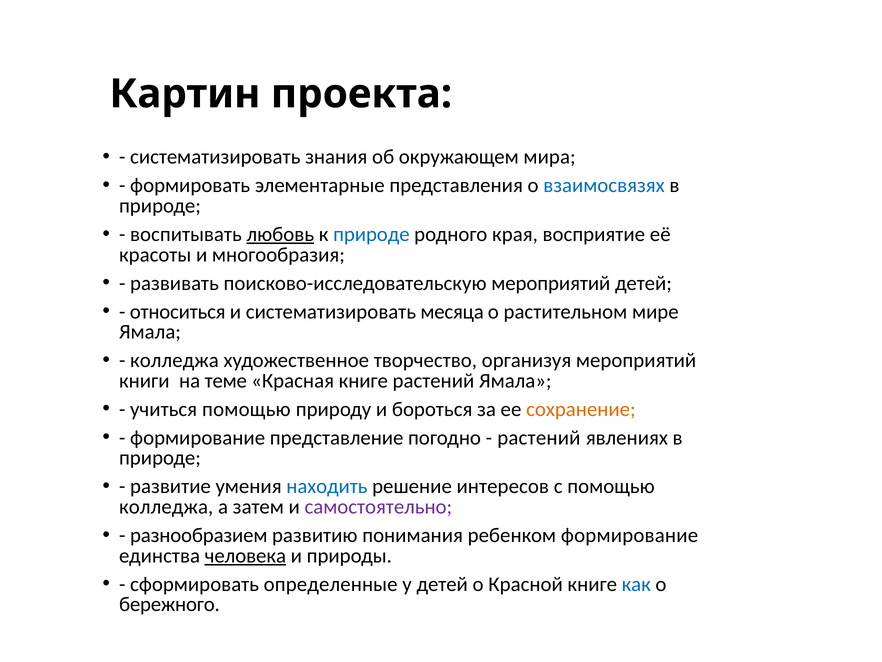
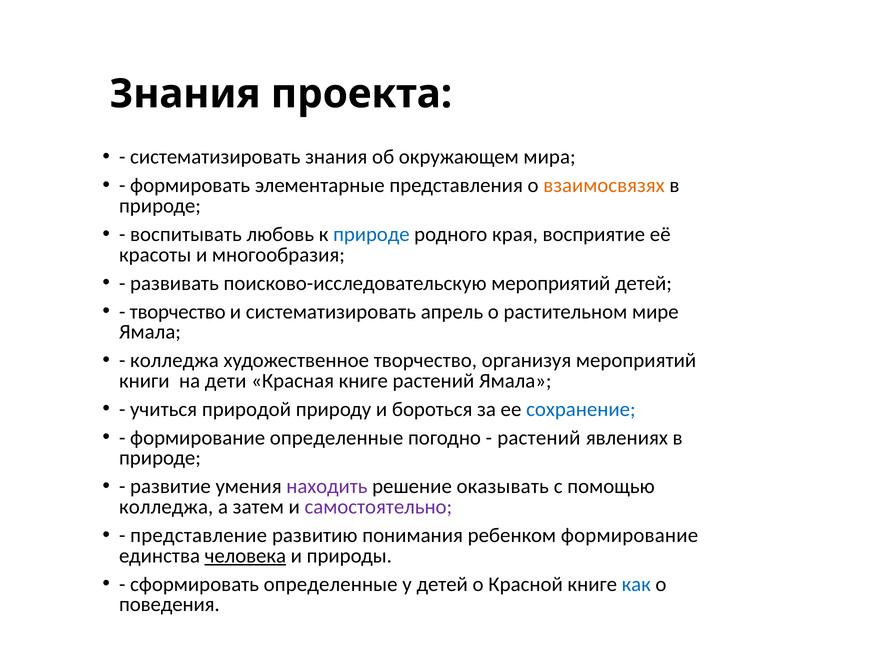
Картин at (185, 94): Картин -> Знания
взаимосвязях colour: blue -> orange
любовь underline: present -> none
относиться at (178, 311): относиться -> творчество
месяца: месяца -> апрель
теме: теме -> дети
учиться помощью: помощью -> природой
сохранение colour: orange -> blue
формирование представление: представление -> определенные
находить colour: blue -> purple
интересов: интересов -> оказывать
разнообразием: разнообразием -> представление
бережного: бережного -> поведения
